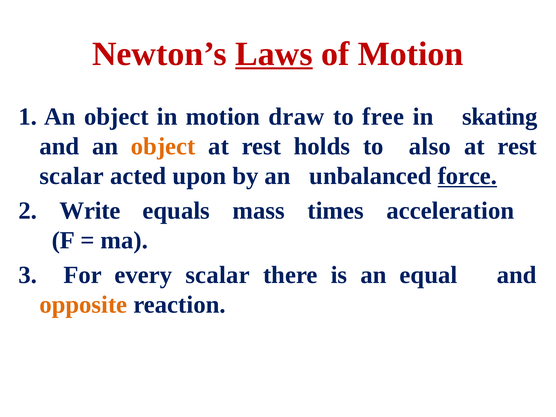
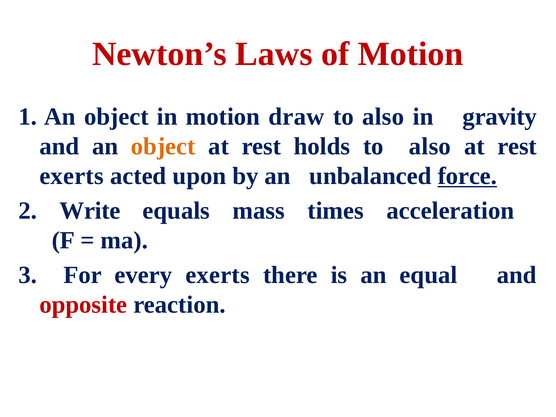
Laws underline: present -> none
free at (383, 117): free -> also
skating: skating -> gravity
scalar at (72, 176): scalar -> exerts
every scalar: scalar -> exerts
opposite colour: orange -> red
